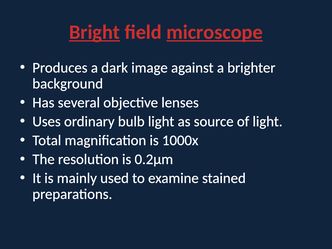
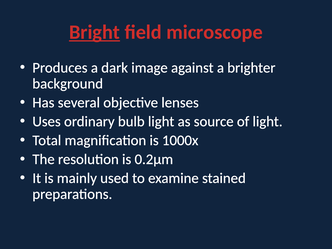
microscope underline: present -> none
